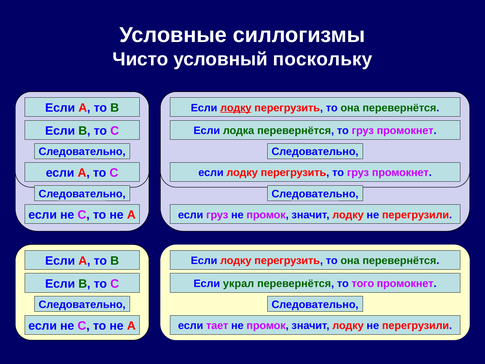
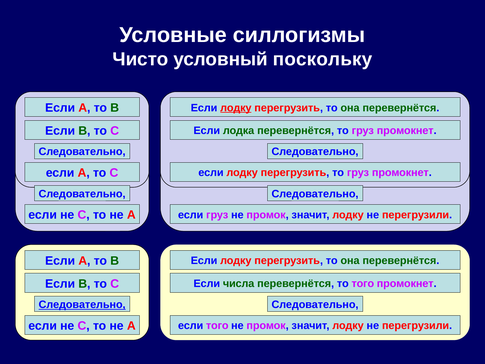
украл: украл -> числа
Следовательно at (82, 304) underline: none -> present
если тает: тает -> того
